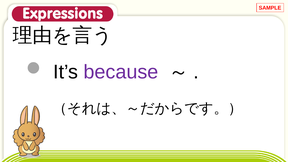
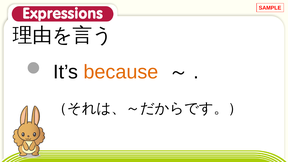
because colour: purple -> orange
